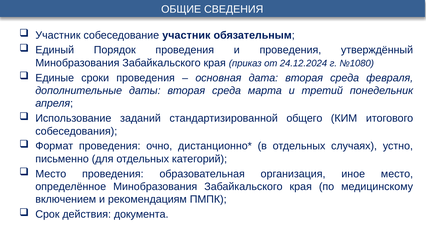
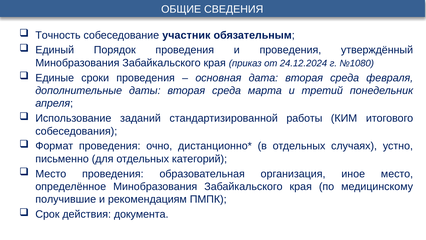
Участник at (58, 35): Участник -> Точность
общего: общего -> работы
включением: включением -> получившие
